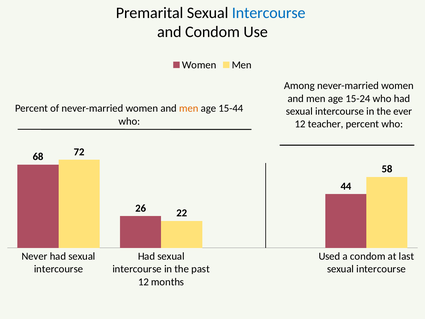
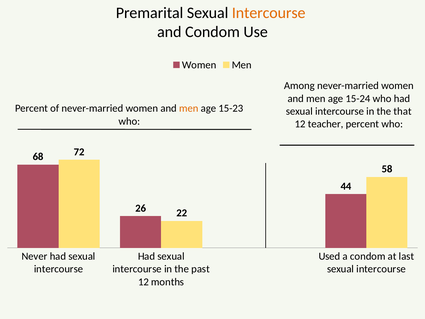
Intercourse at (269, 13) colour: blue -> orange
15-44: 15-44 -> 15-23
ever: ever -> that
